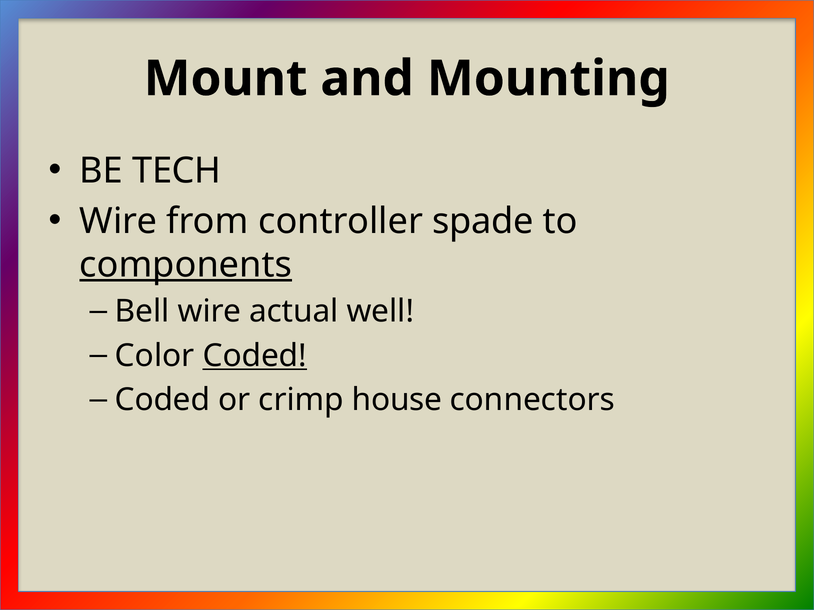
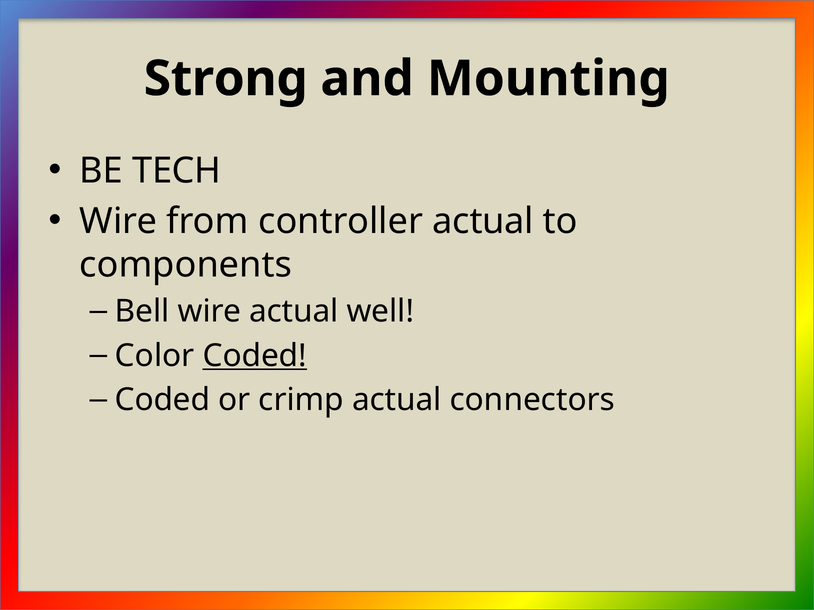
Mount: Mount -> Strong
controller spade: spade -> actual
components underline: present -> none
crimp house: house -> actual
